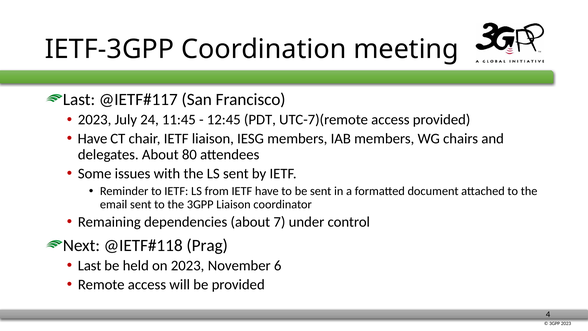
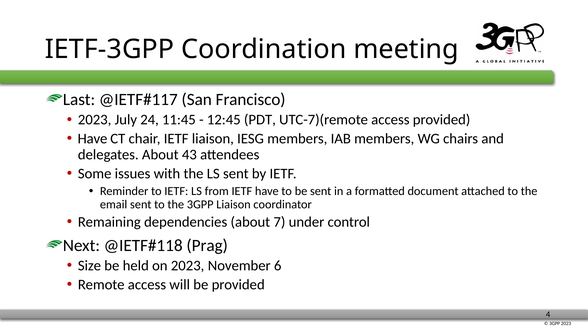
80: 80 -> 43
Last at (90, 265): Last -> Size
